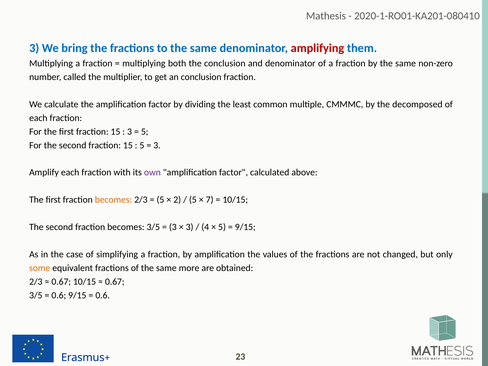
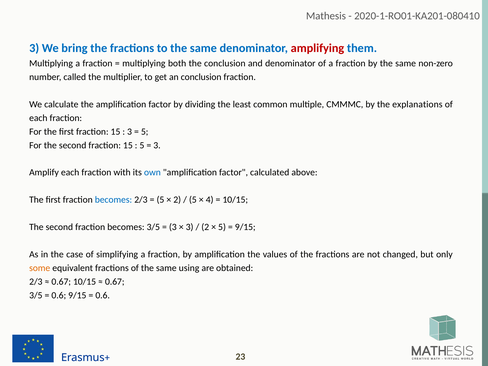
decomposed: decomposed -> explanations
own colour: purple -> blue
becomes at (113, 200) colour: orange -> blue
7: 7 -> 4
4 at (205, 227): 4 -> 2
more: more -> using
